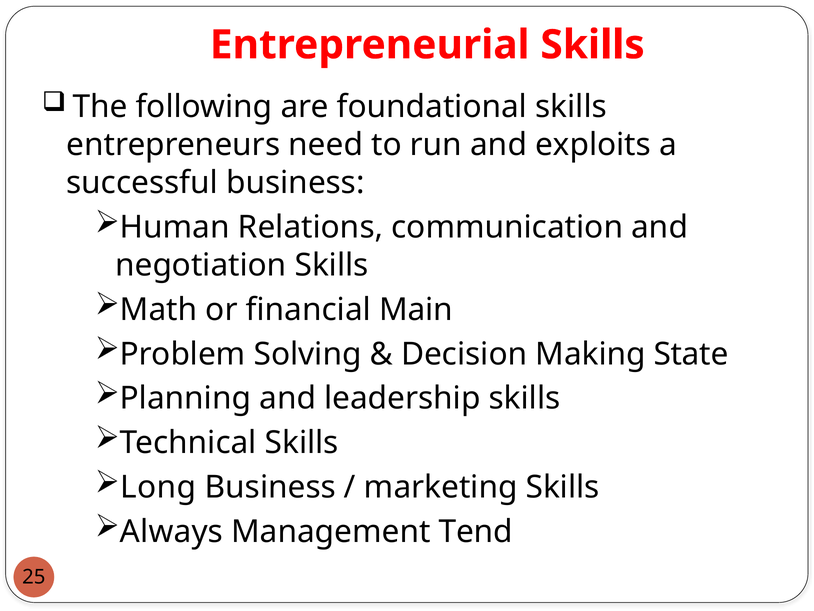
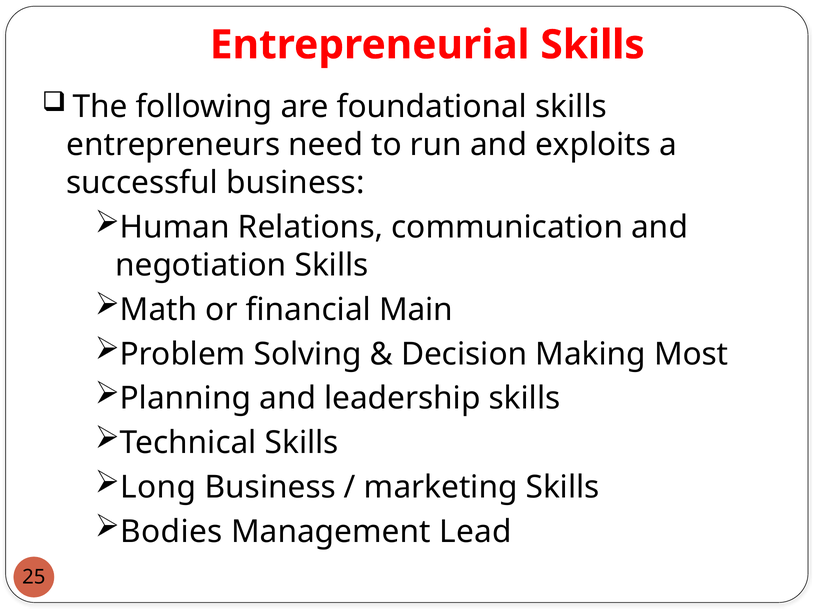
State: State -> Most
Always: Always -> Bodies
Tend: Tend -> Lead
